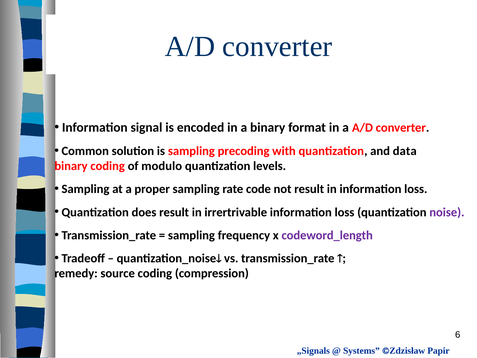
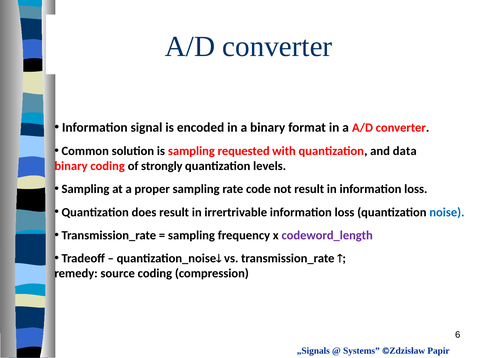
precoding: precoding -> requested
modulo: modulo -> strongly
noise colour: purple -> blue
